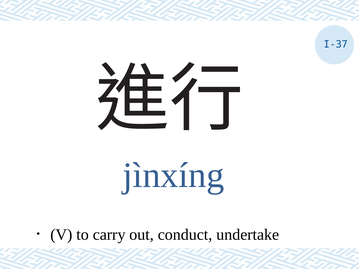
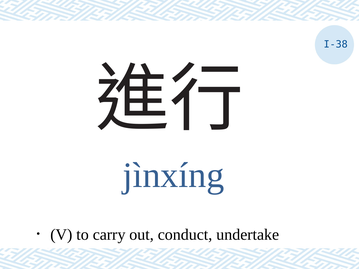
I-37: I-37 -> I-38
